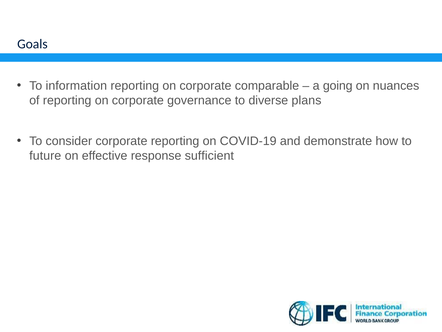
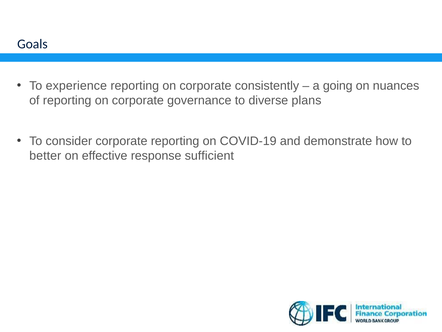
information: information -> experience
comparable: comparable -> consistently
future: future -> better
